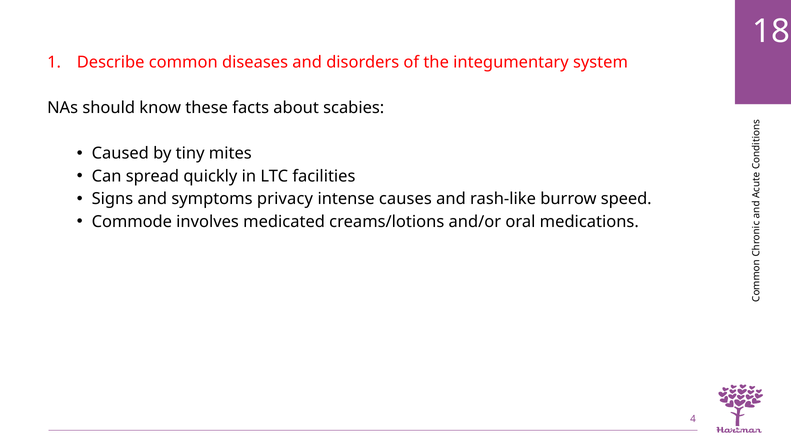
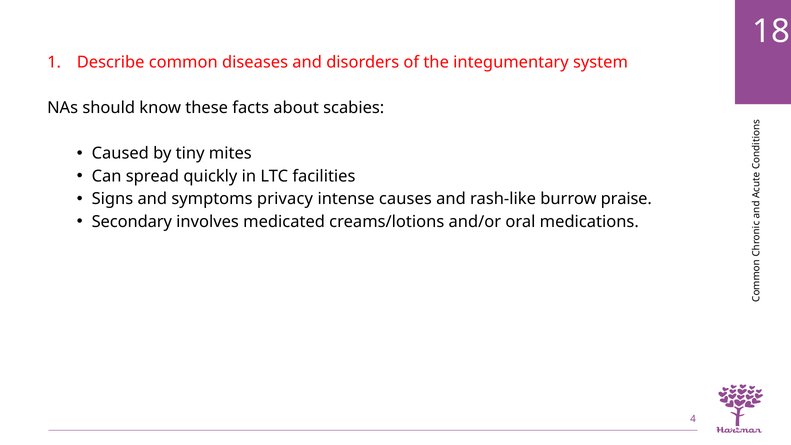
speed: speed -> praise
Commode: Commode -> Secondary
